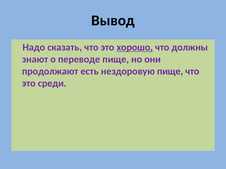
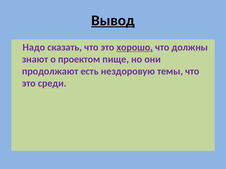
Вывод underline: none -> present
переводе: переводе -> проектом
нездоровую пище: пище -> темы
